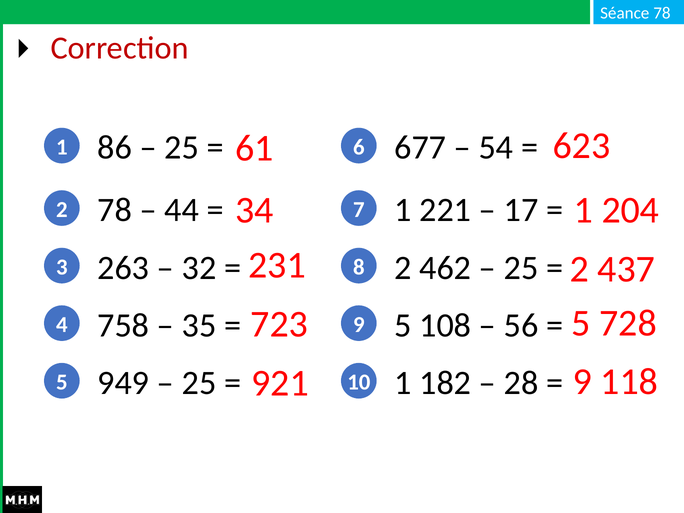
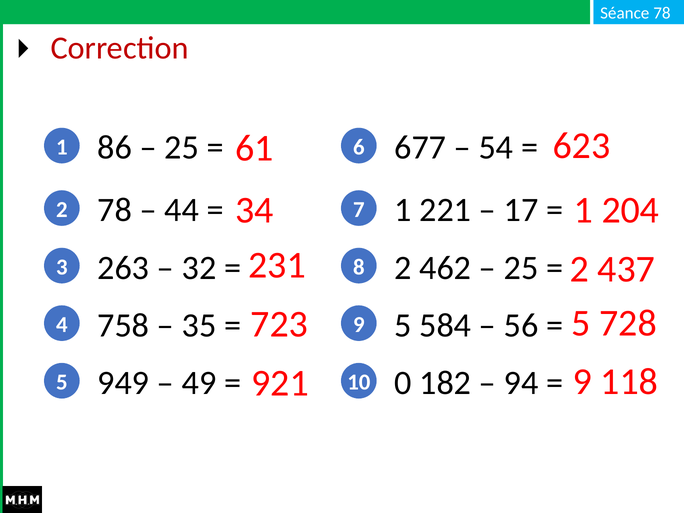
108: 108 -> 584
25 at (199, 383): 25 -> 49
10 1: 1 -> 0
28: 28 -> 94
